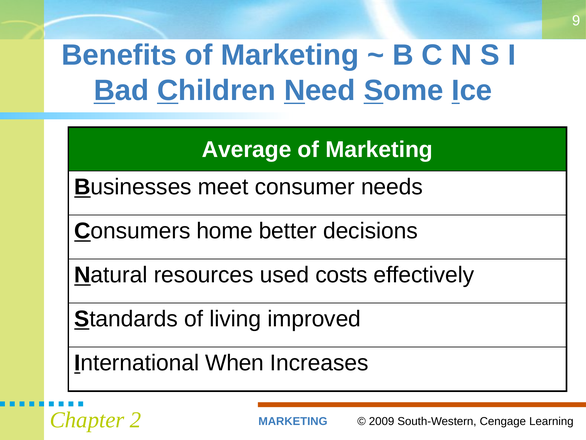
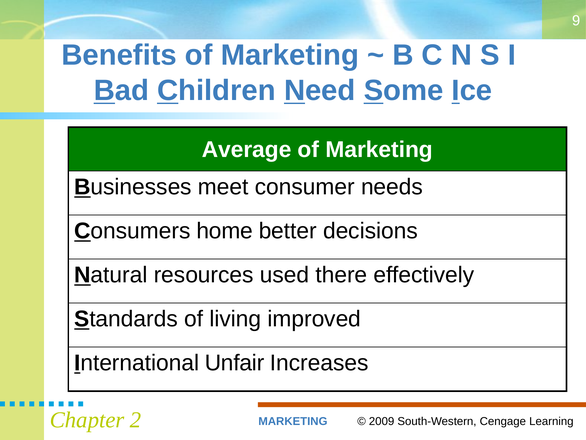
costs: costs -> there
When: When -> Unfair
